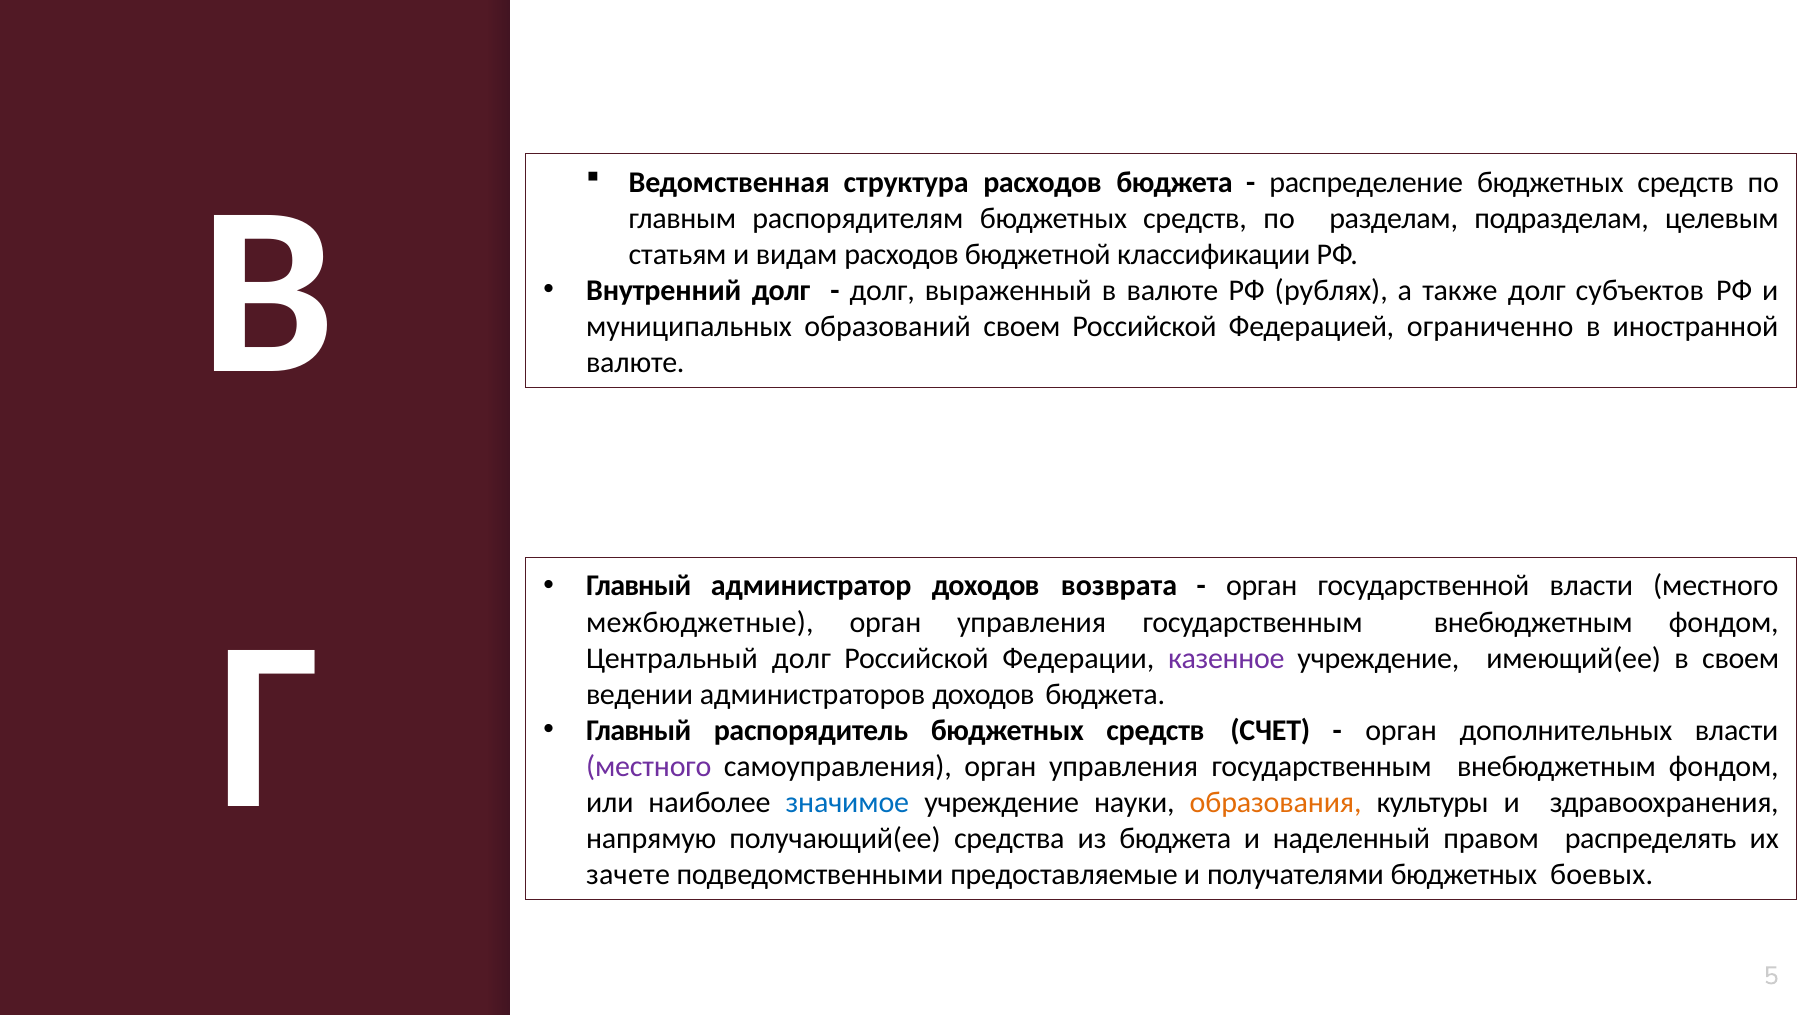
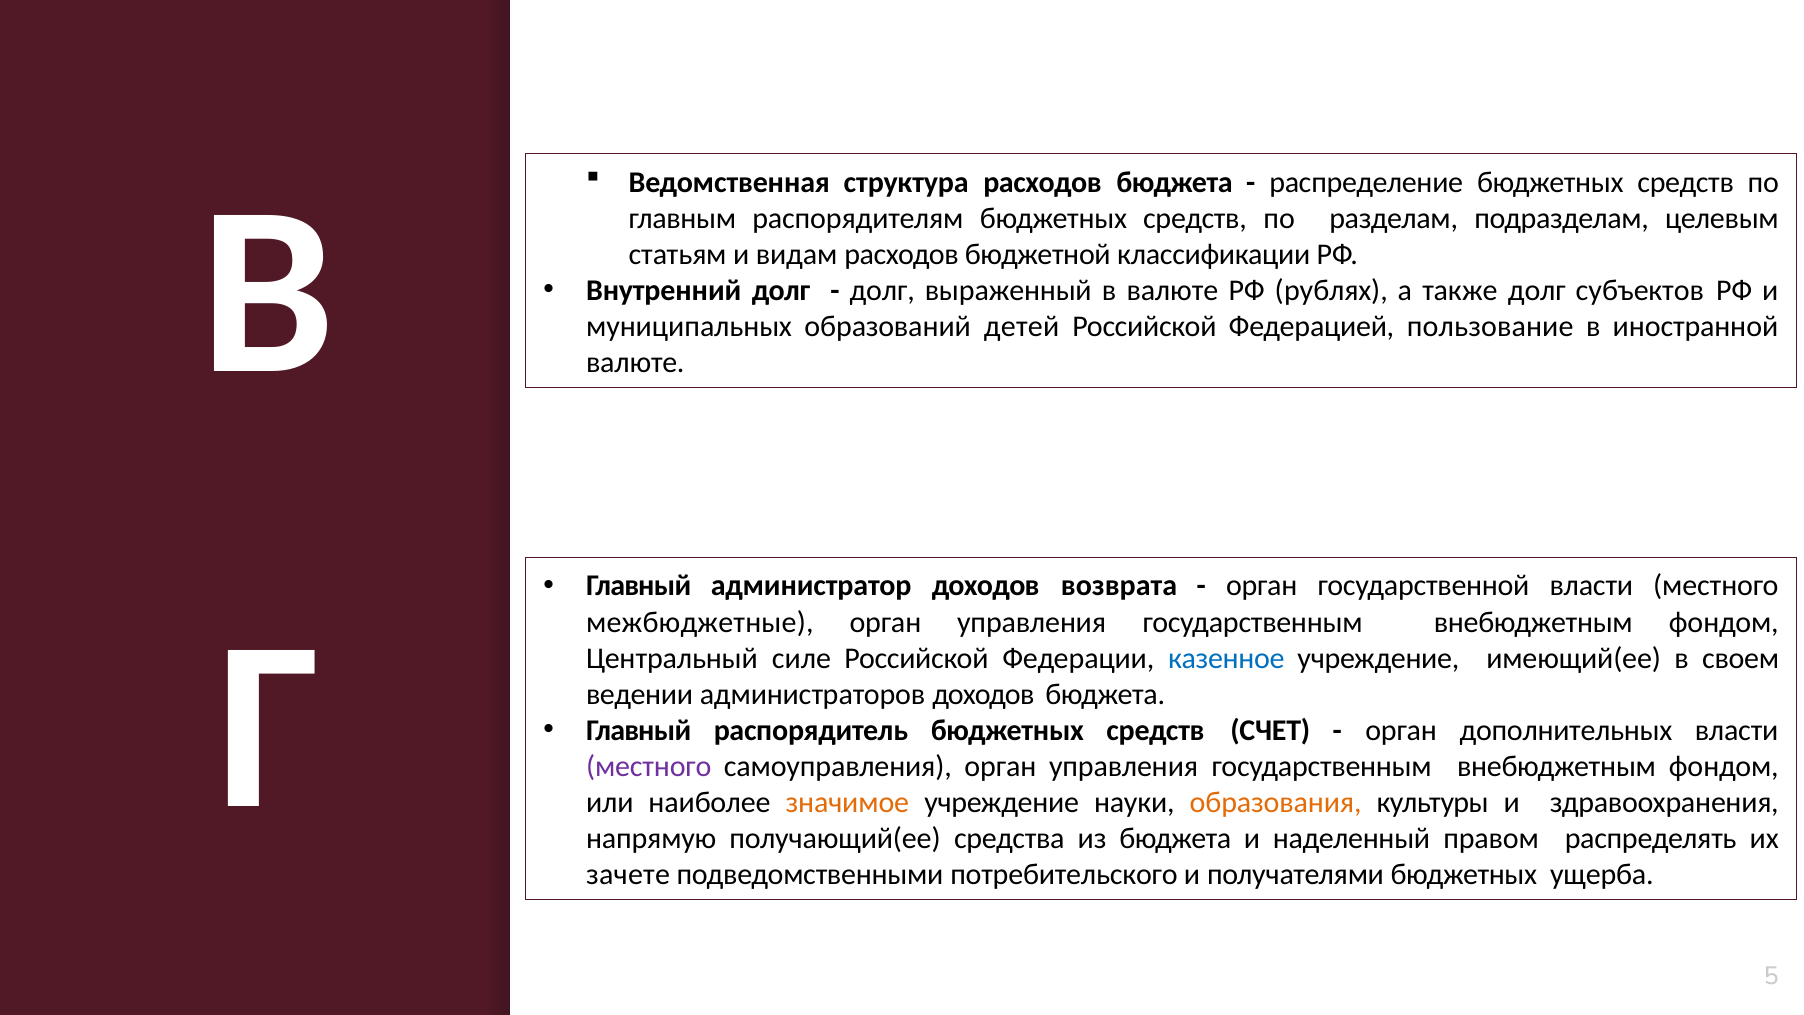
образований своем: своем -> детей
ограниченно: ограниченно -> пользование
Центральный долг: долг -> силе
казенное colour: purple -> blue
значимое colour: blue -> orange
предоставляемые: предоставляемые -> потребительского
боевых: боевых -> ущерба
